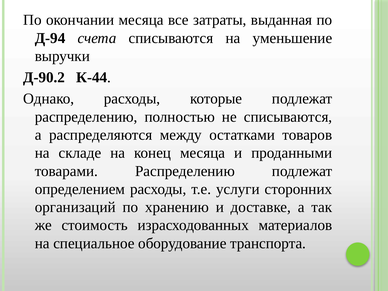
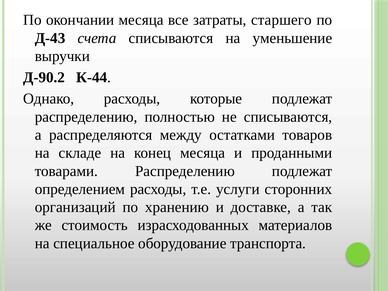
выданная: выданная -> старшего
Д-94: Д-94 -> Д-43
